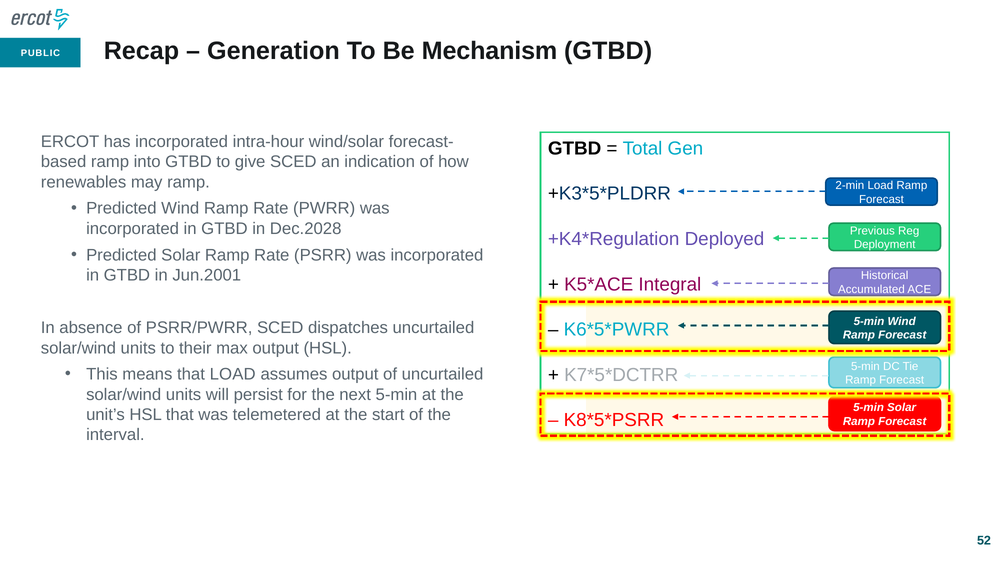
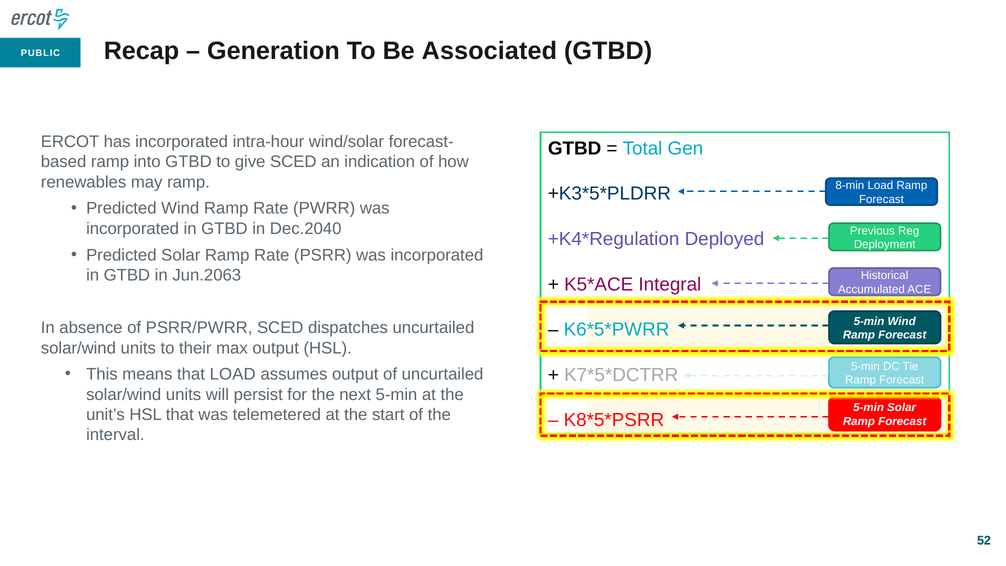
Mechanism: Mechanism -> Associated
2-min: 2-min -> 8-min
Dec.2028: Dec.2028 -> Dec.2040
Jun.2001: Jun.2001 -> Jun.2063
